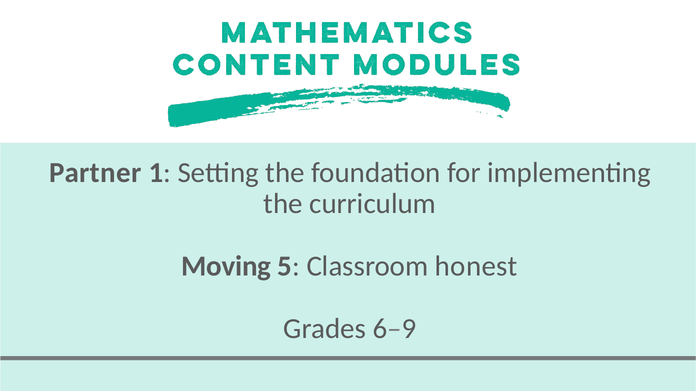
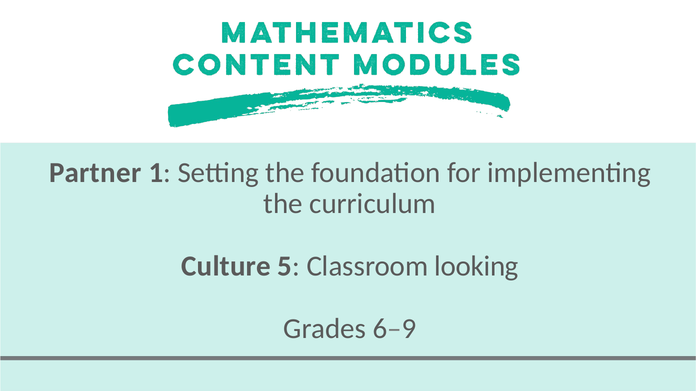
Moving: Moving -> Culture
honest: honest -> looking
